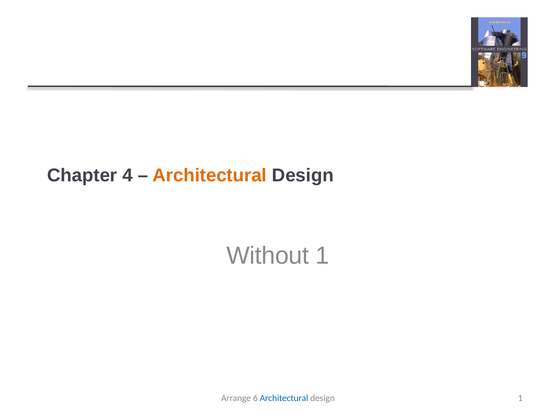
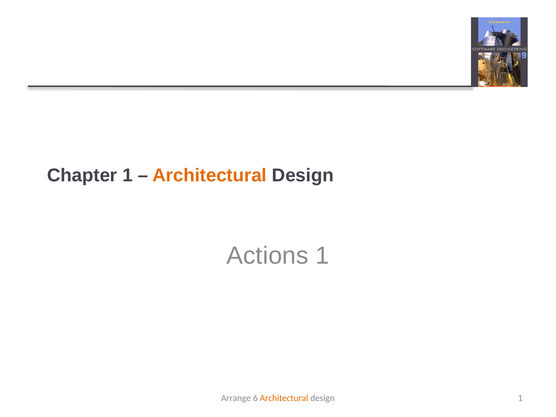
Chapter 4: 4 -> 1
Without: Without -> Actions
Architectural at (284, 398) colour: blue -> orange
